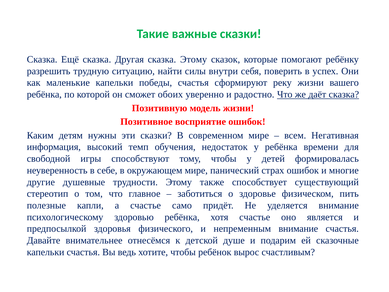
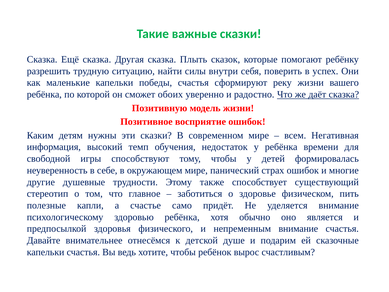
сказка Этому: Этому -> Плыть
хотя счастье: счастье -> обычно
